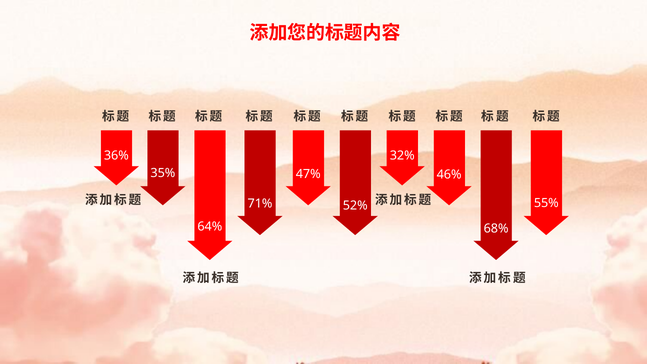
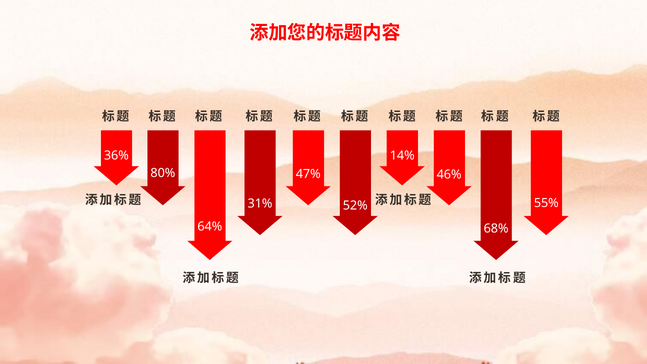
32%: 32% -> 14%
35%: 35% -> 80%
71%: 71% -> 31%
